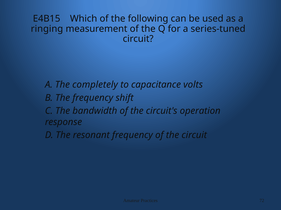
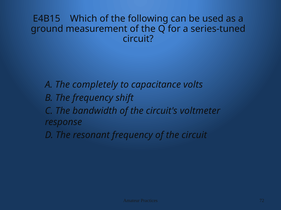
ringing: ringing -> ground
operation: operation -> voltmeter
